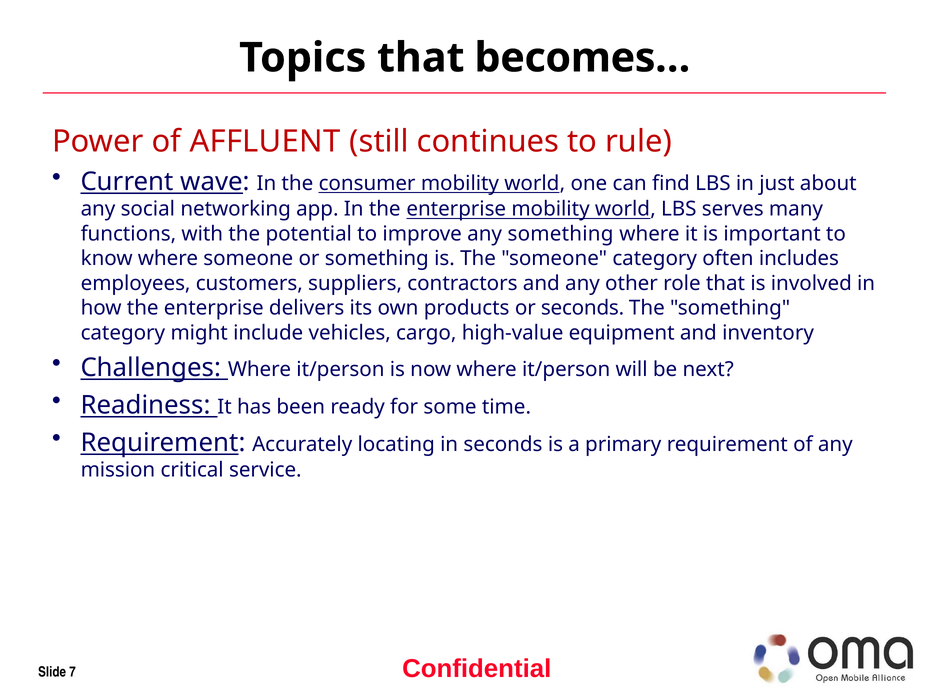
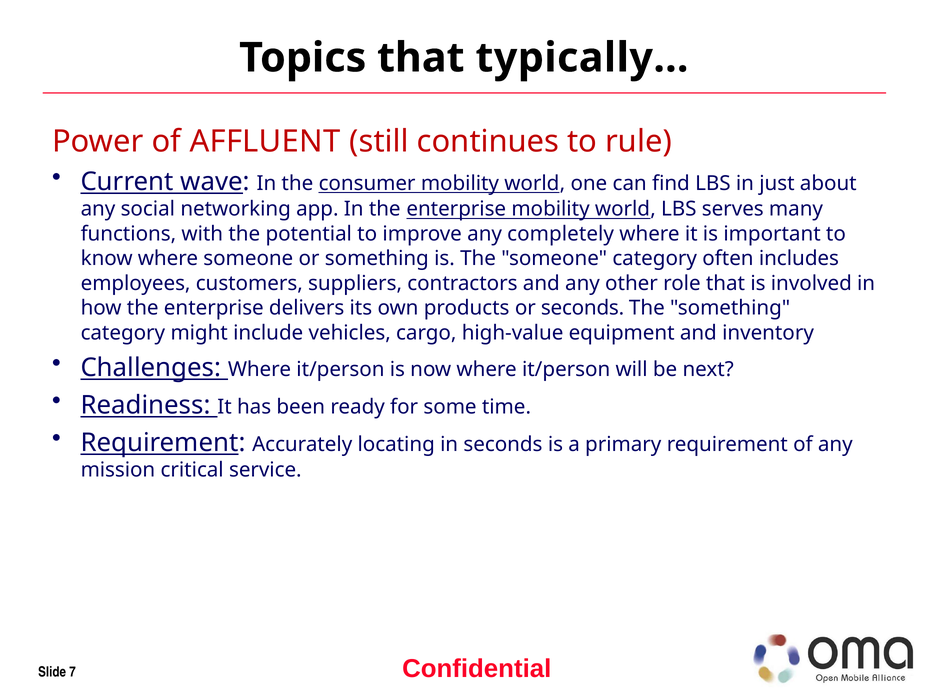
becomes…: becomes… -> typically…
any something: something -> completely
